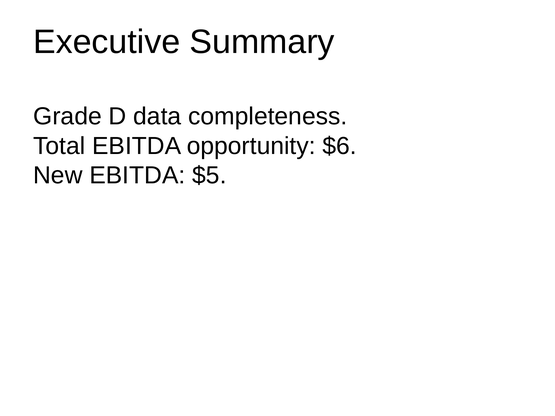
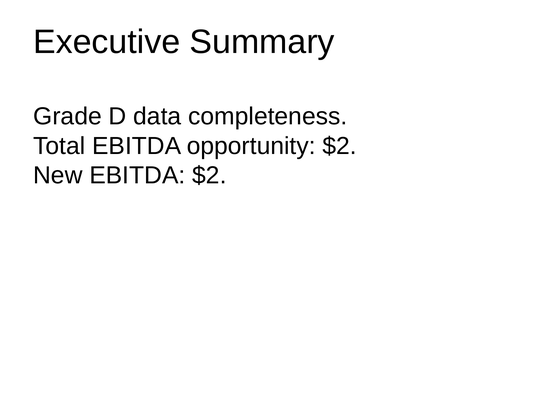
opportunity $6: $6 -> $2
EBITDA $5: $5 -> $2
